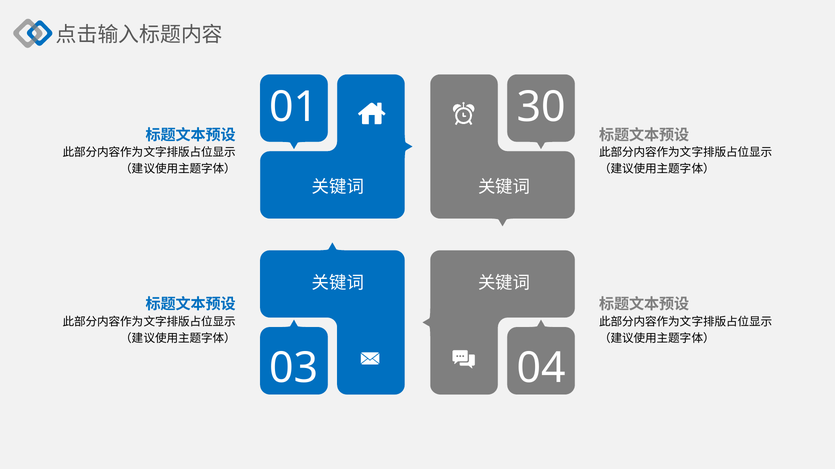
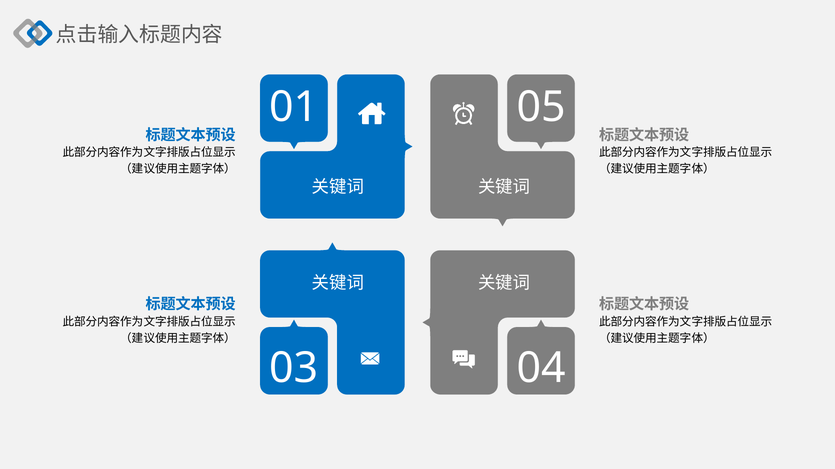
30: 30 -> 05
